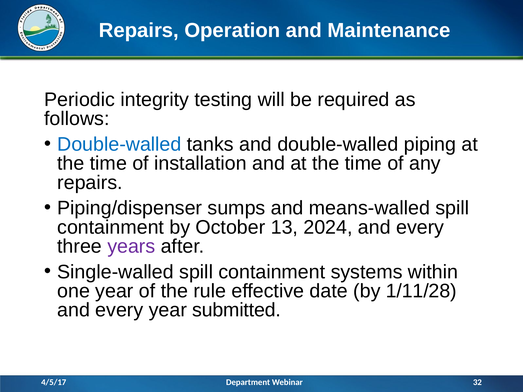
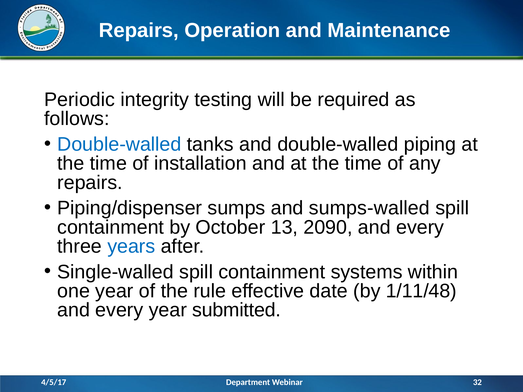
means-walled: means-walled -> sumps-walled
2024: 2024 -> 2090
years colour: purple -> blue
1/11/28: 1/11/28 -> 1/11/48
